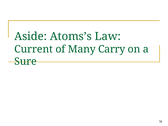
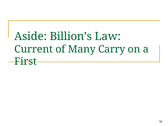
Atoms’s: Atoms’s -> Billion’s
Sure: Sure -> First
